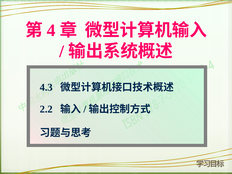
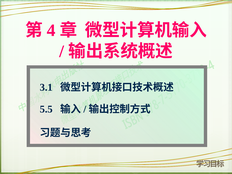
4.3: 4.3 -> 3.1
2.2: 2.2 -> 5.5
